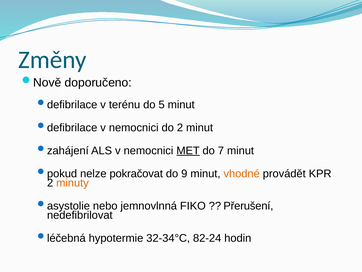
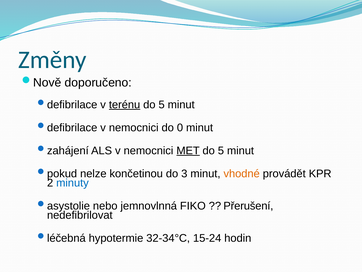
terénu underline: none -> present
do 2: 2 -> 0
7 at (221, 150): 7 -> 5
pokračovat: pokračovat -> končetinou
9: 9 -> 3
minuty colour: orange -> blue
82-24: 82-24 -> 15-24
